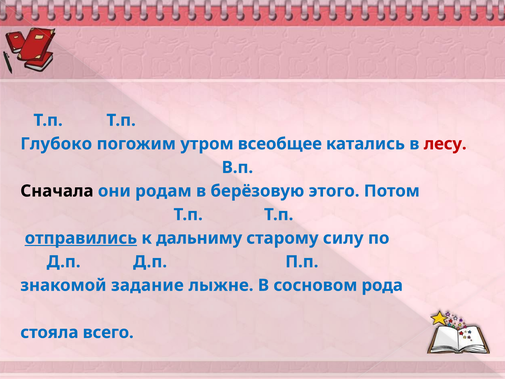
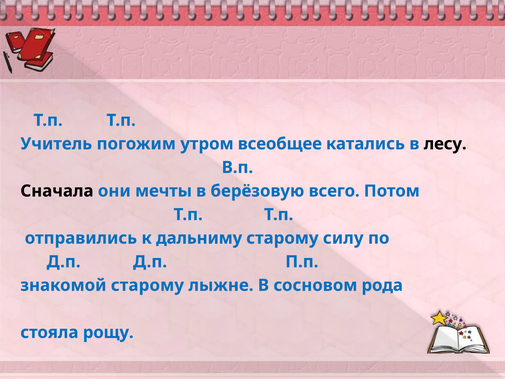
Глубоко: Глубоко -> Учитель
лесу colour: red -> black
родам: родам -> мечты
этого: этого -> всего
отправились underline: present -> none
знакомой задание: задание -> старому
всего: всего -> рощу
